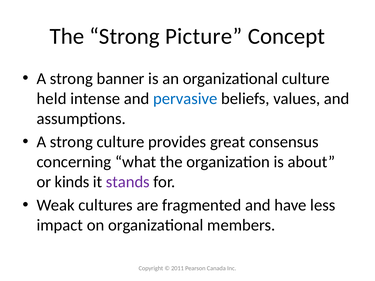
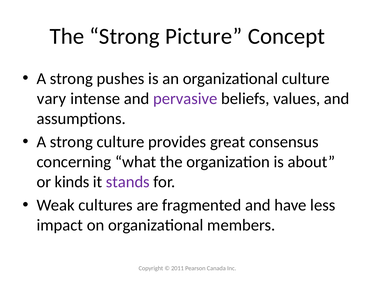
banner: banner -> pushes
held: held -> vary
pervasive colour: blue -> purple
